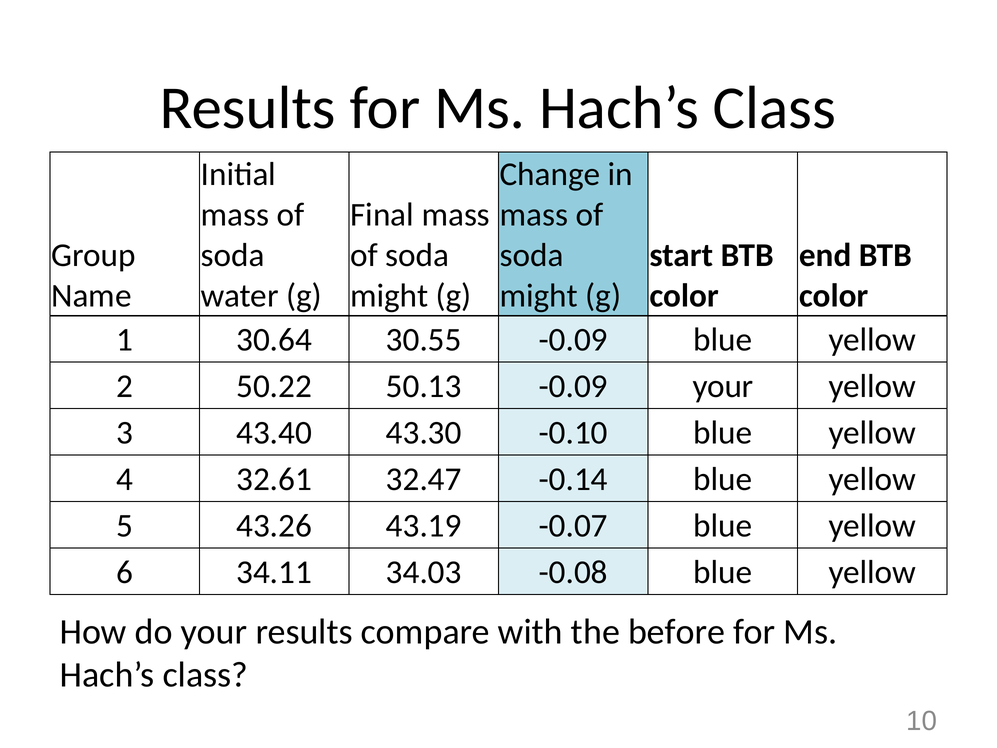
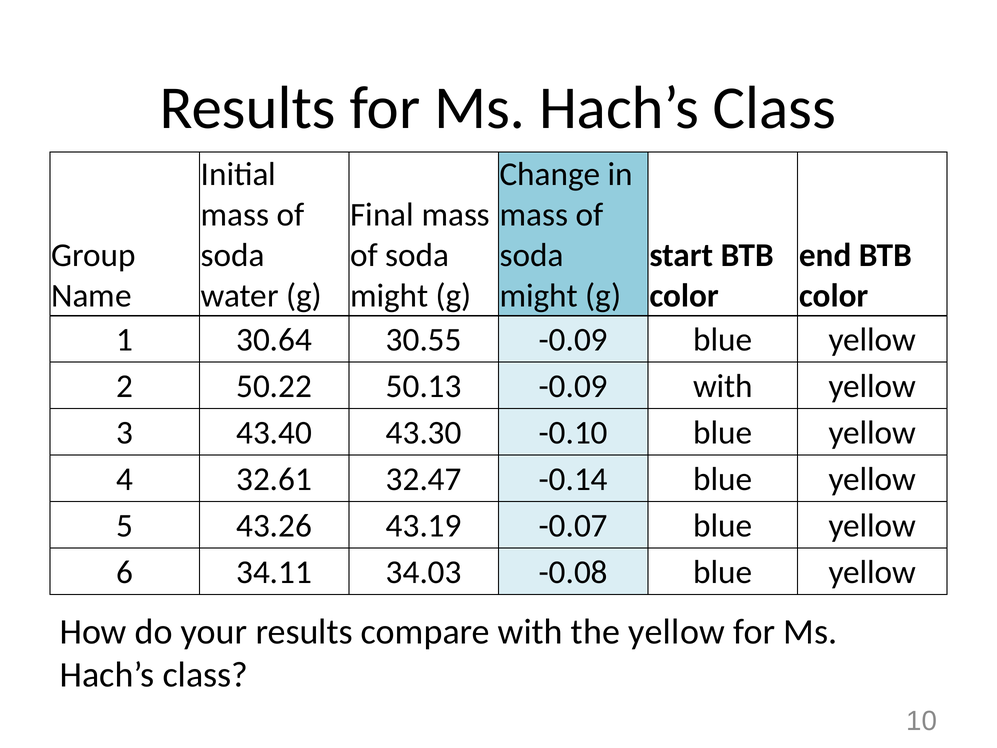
-0.09 your: your -> with
the before: before -> yellow
